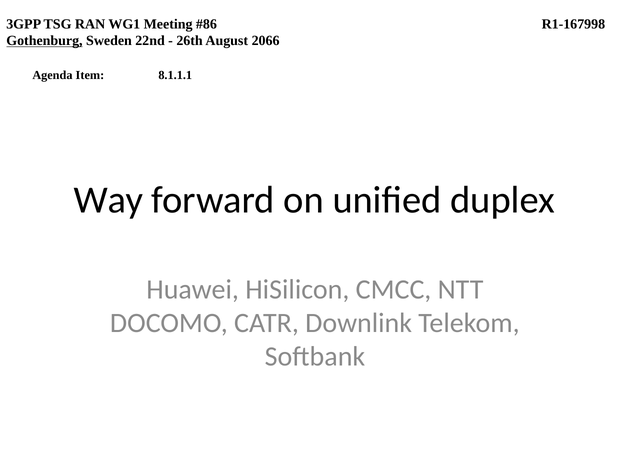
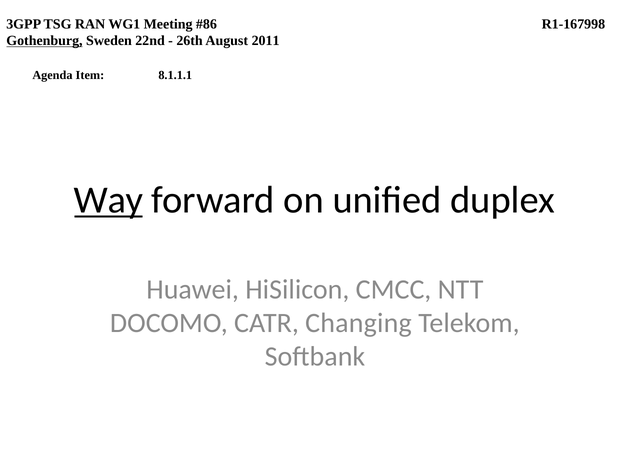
2066: 2066 -> 2011
Way underline: none -> present
Downlink: Downlink -> Changing
